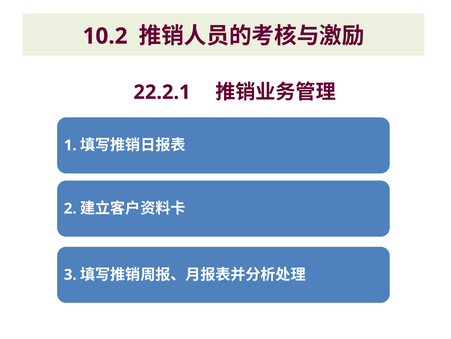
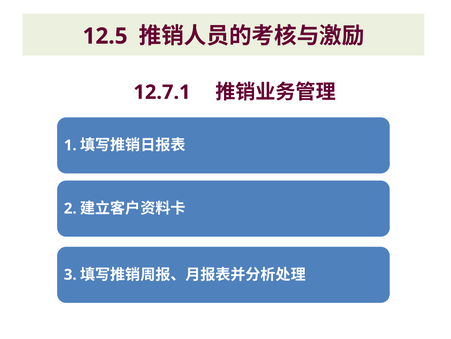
10.2: 10.2 -> 12.5
22.2.1: 22.2.1 -> 12.7.1
